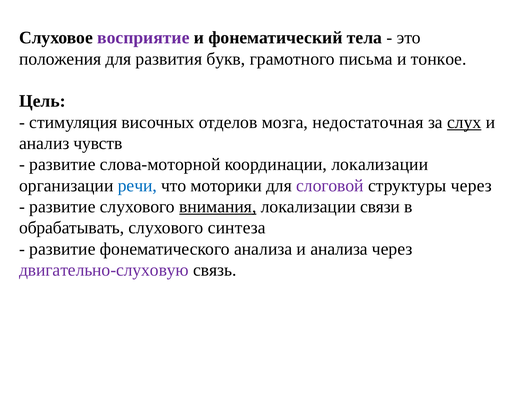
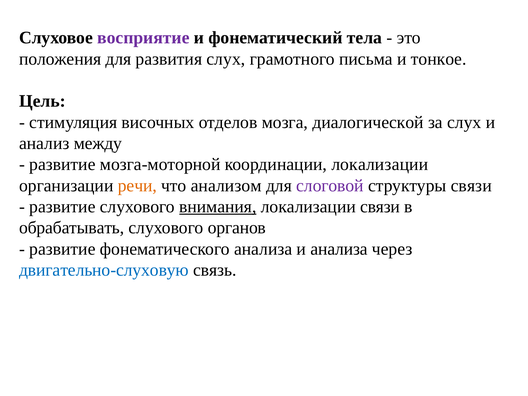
развития букв: букв -> слух
недостаточная: недостаточная -> диалогической
слух at (464, 122) underline: present -> none
чувств: чувств -> между
слова-моторной: слова-моторной -> мозга-моторной
речи colour: blue -> orange
моторики: моторики -> анализом
структуры через: через -> связи
синтеза: синтеза -> органов
двигательно-слуховую colour: purple -> blue
